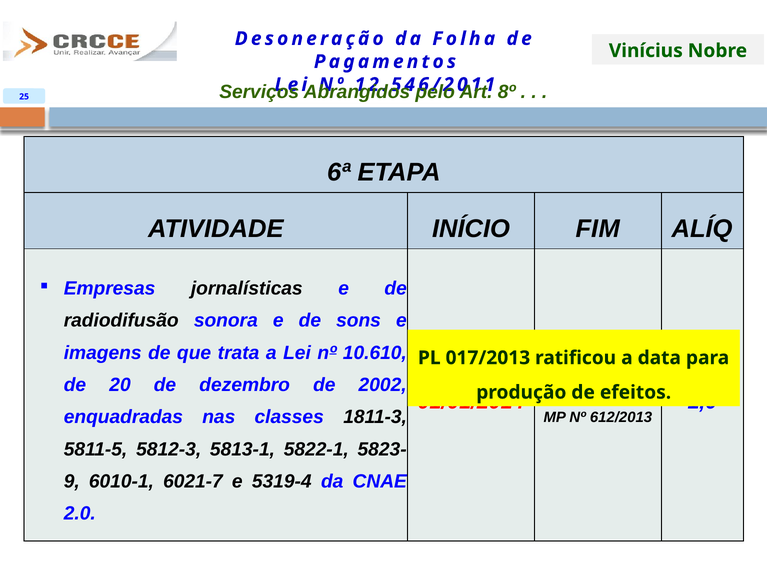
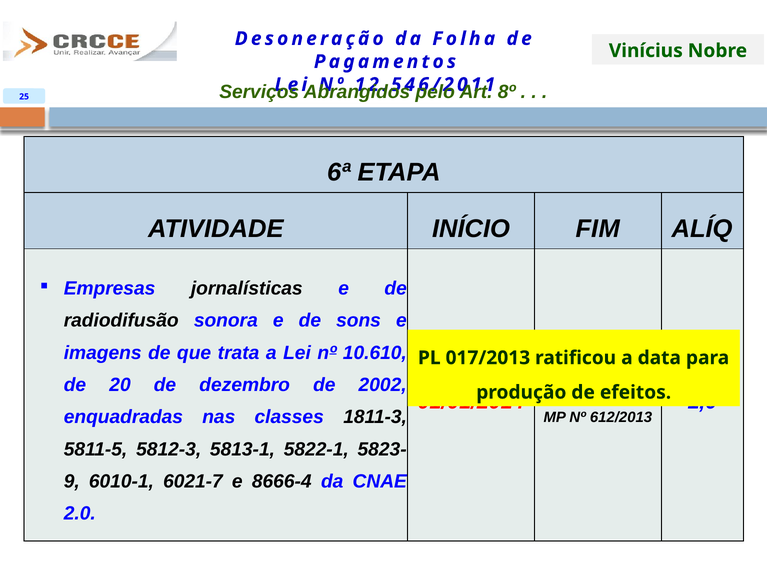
5319-4: 5319-4 -> 8666-4
